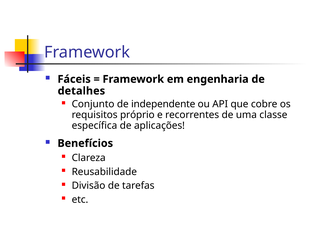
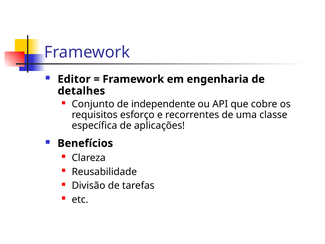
Fáceis: Fáceis -> Editor
próprio: próprio -> esforço
